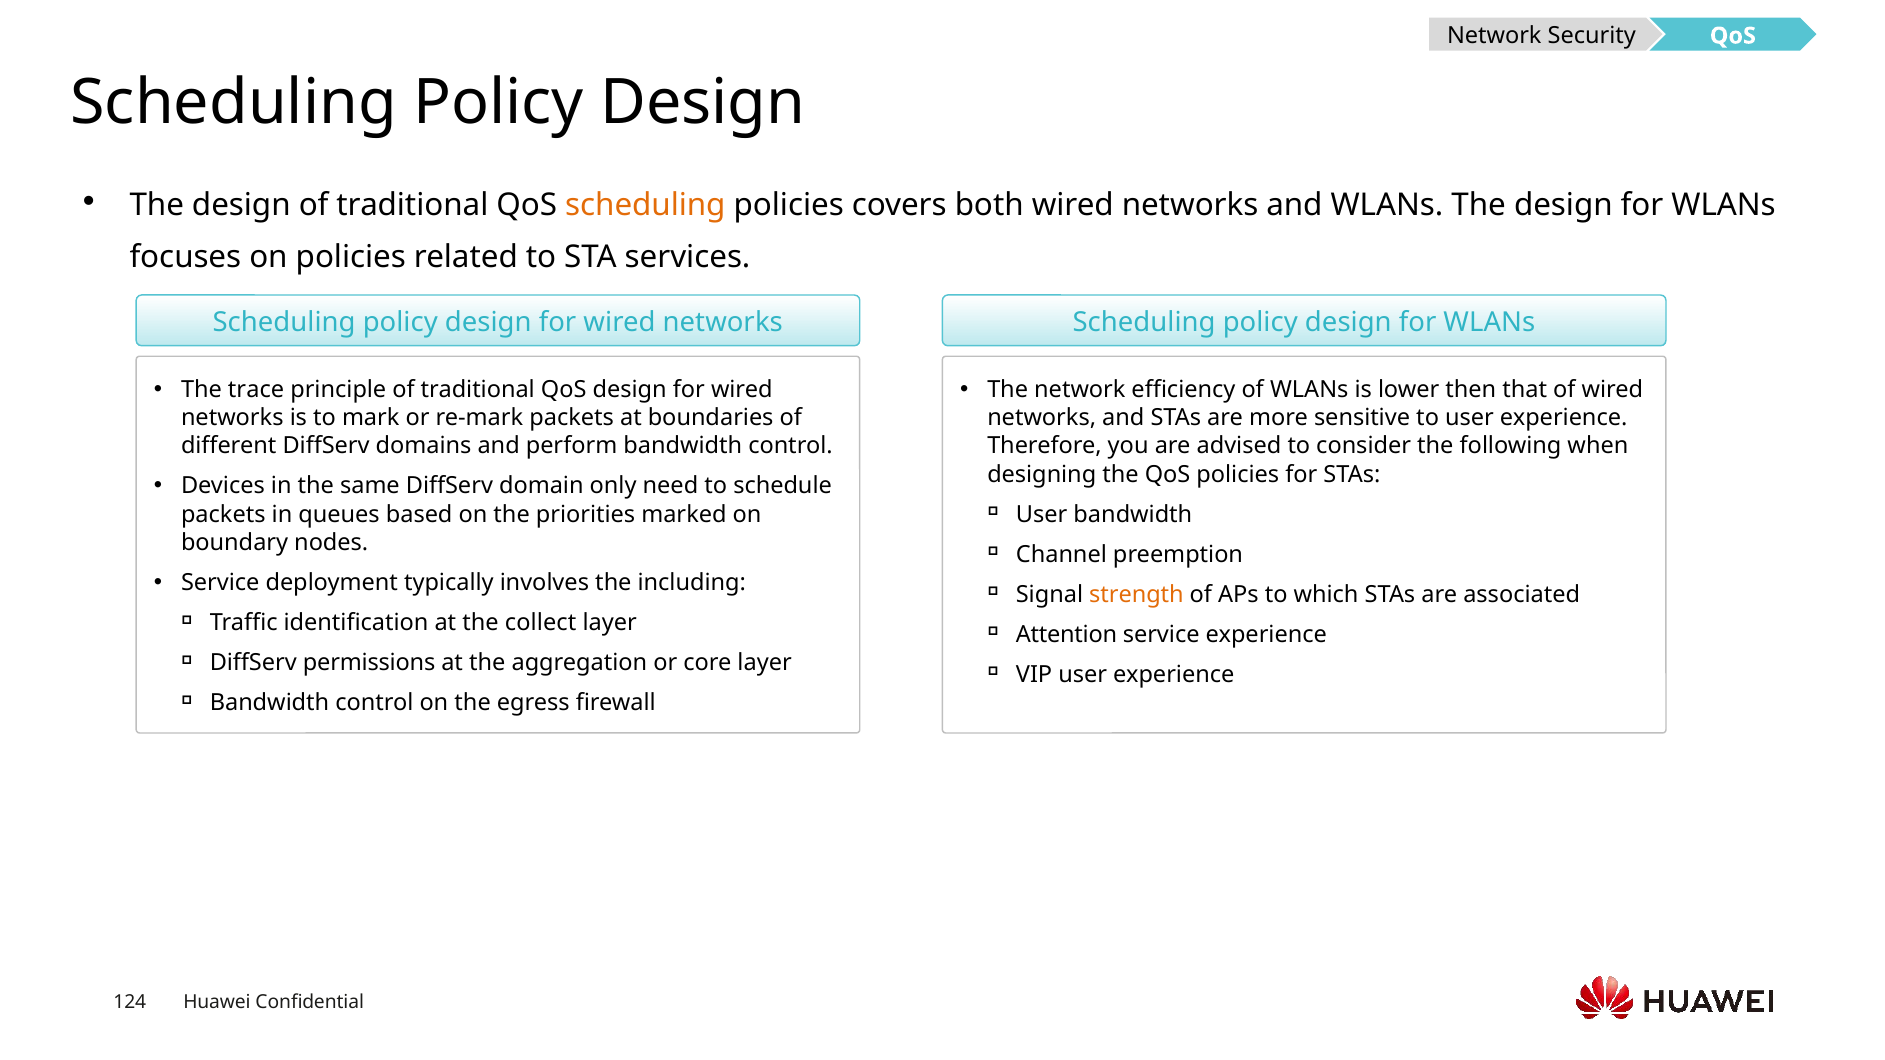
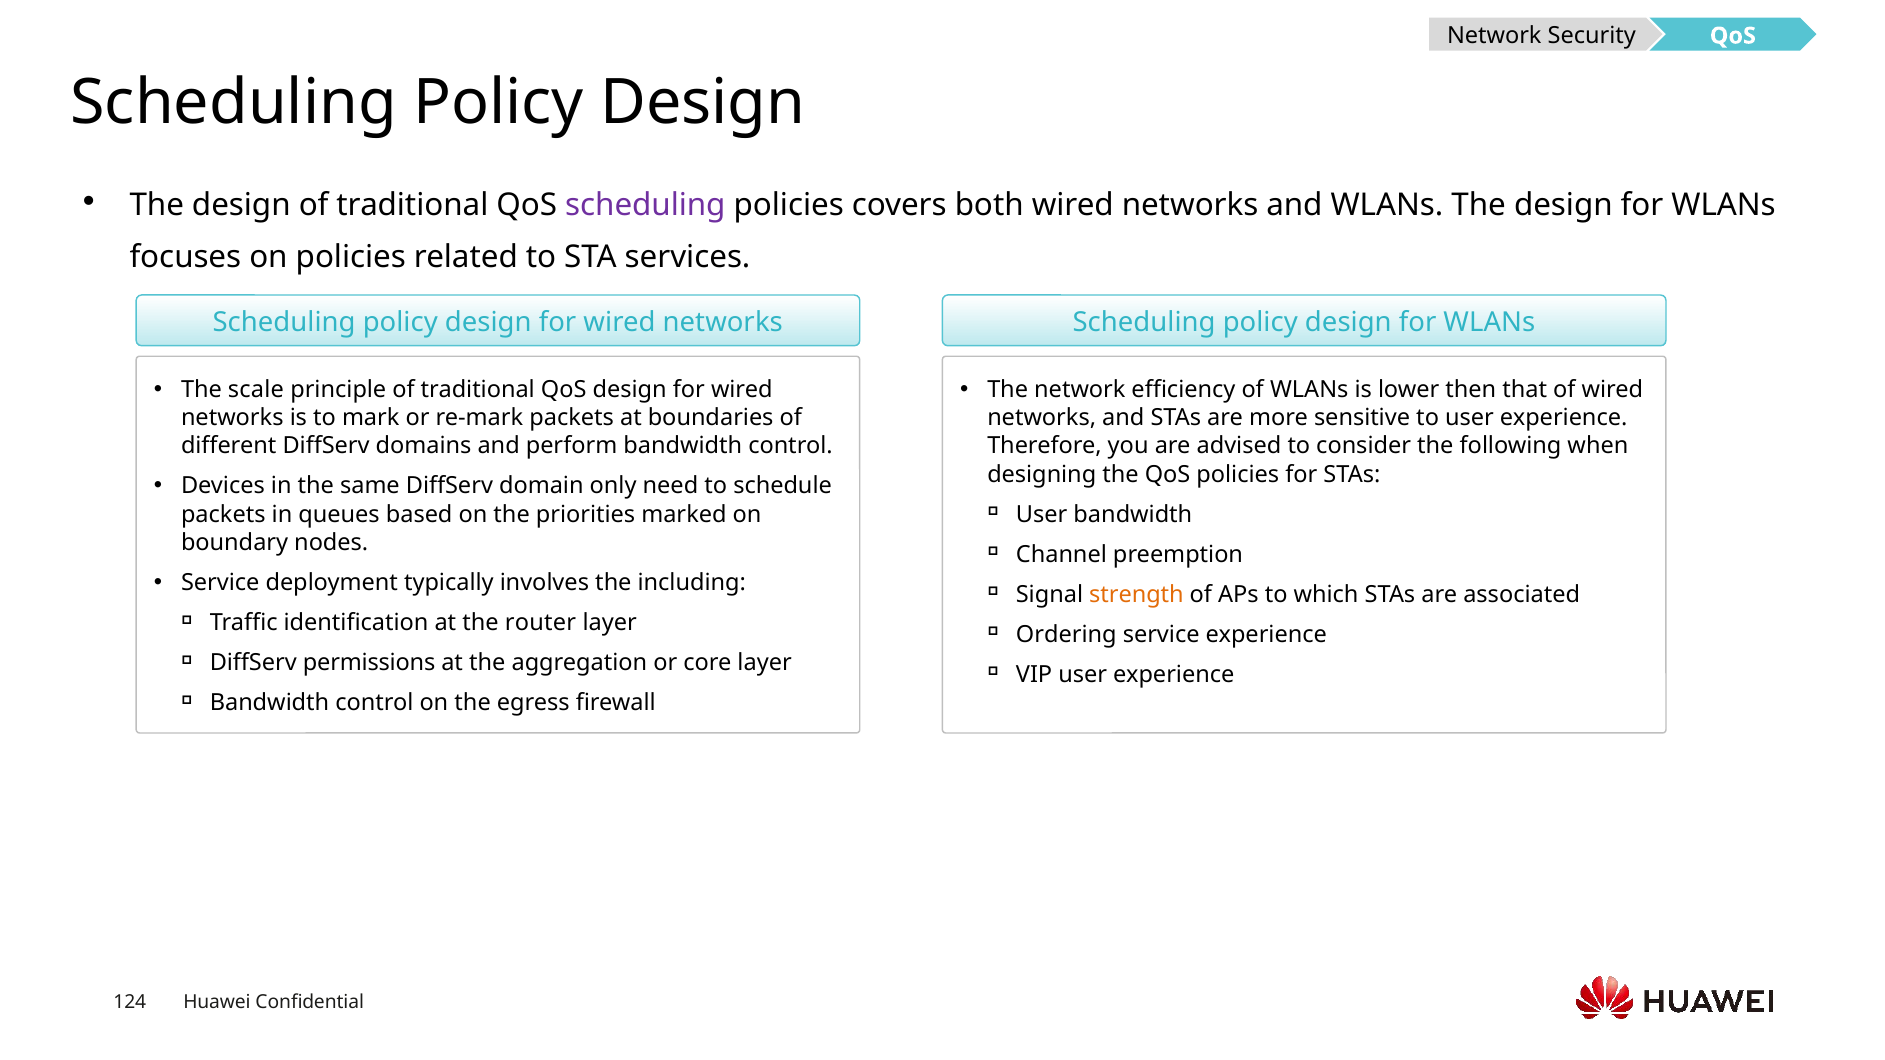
scheduling at (645, 205) colour: orange -> purple
trace: trace -> scale
collect: collect -> router
Attention: Attention -> Ordering
